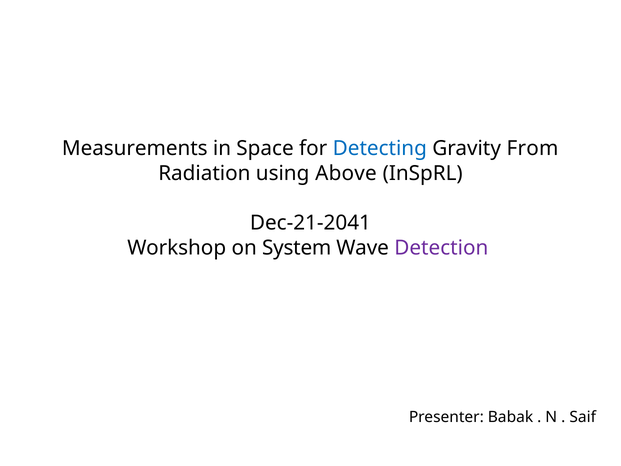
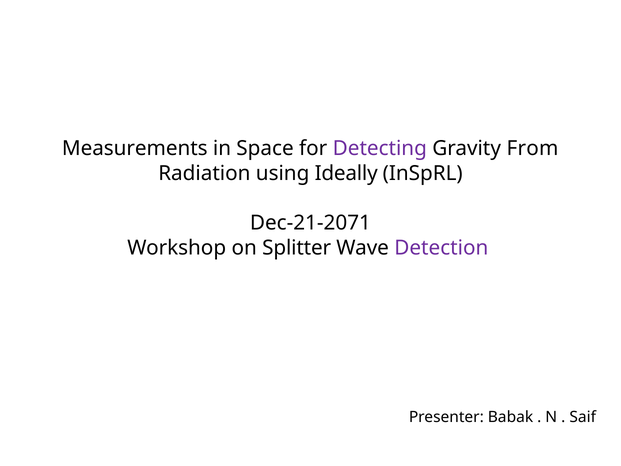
Detecting colour: blue -> purple
Above: Above -> Ideally
Dec-21-2041: Dec-21-2041 -> Dec-21-2071
System: System -> Splitter
